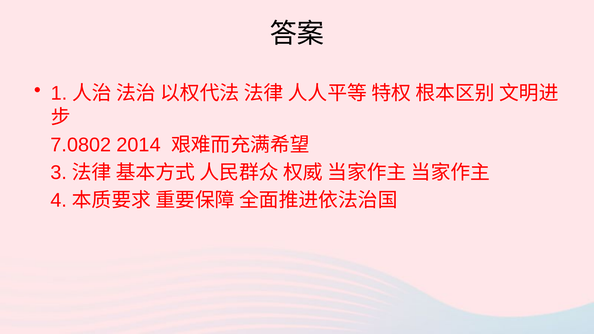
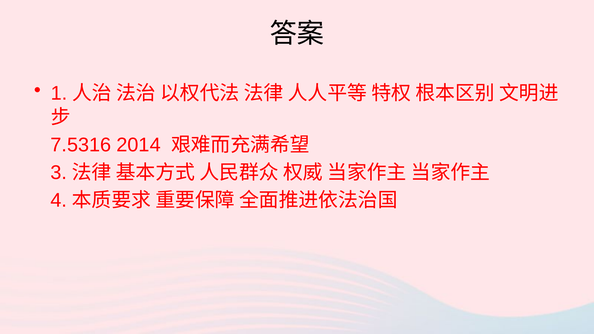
7.0802: 7.0802 -> 7.5316
